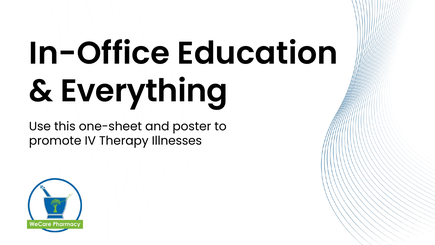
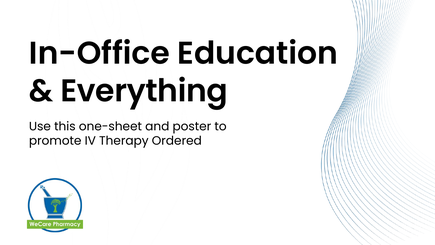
Illnesses: Illnesses -> Ordered
